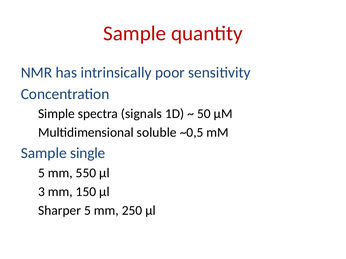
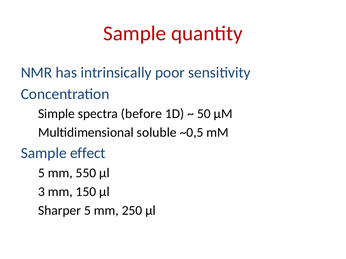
signals: signals -> before
single: single -> effect
